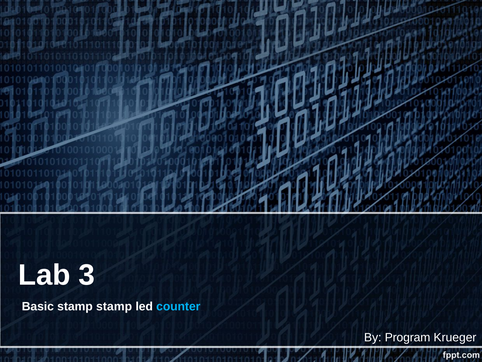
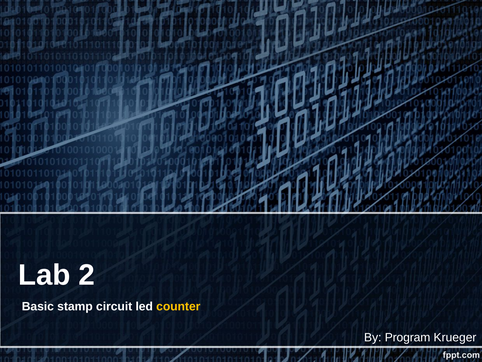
3: 3 -> 2
stamp stamp: stamp -> circuit
counter colour: light blue -> yellow
